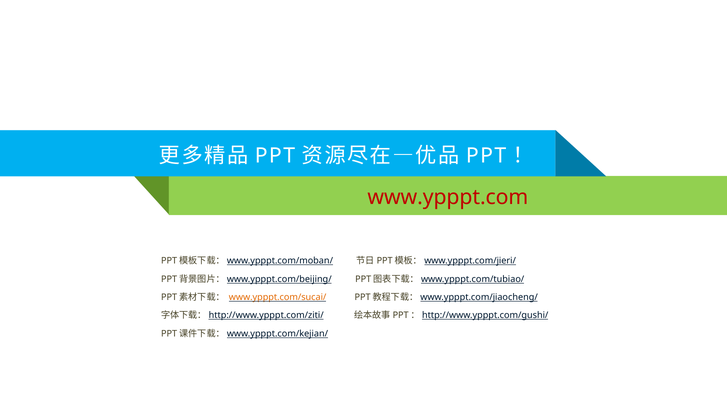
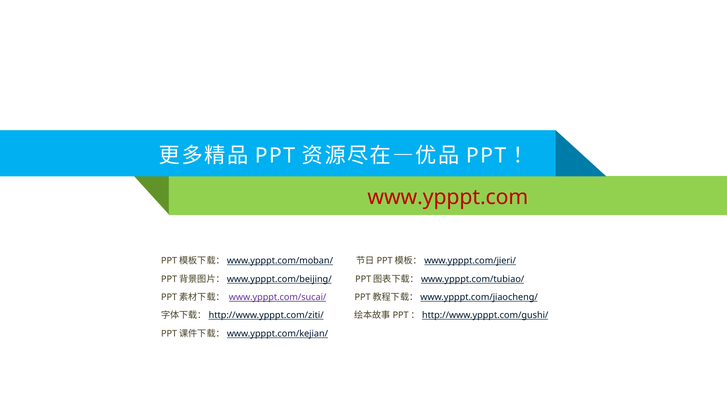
www.ypppt.com/sucai/ colour: orange -> purple
